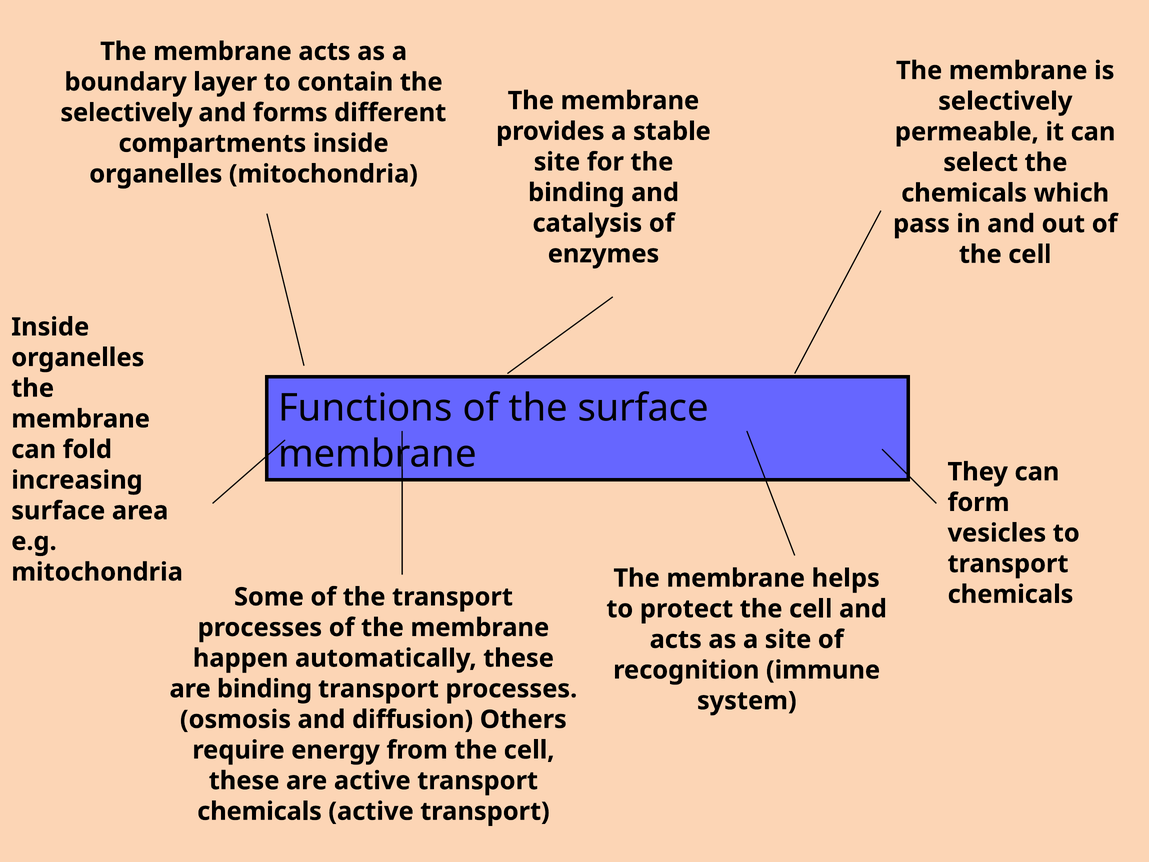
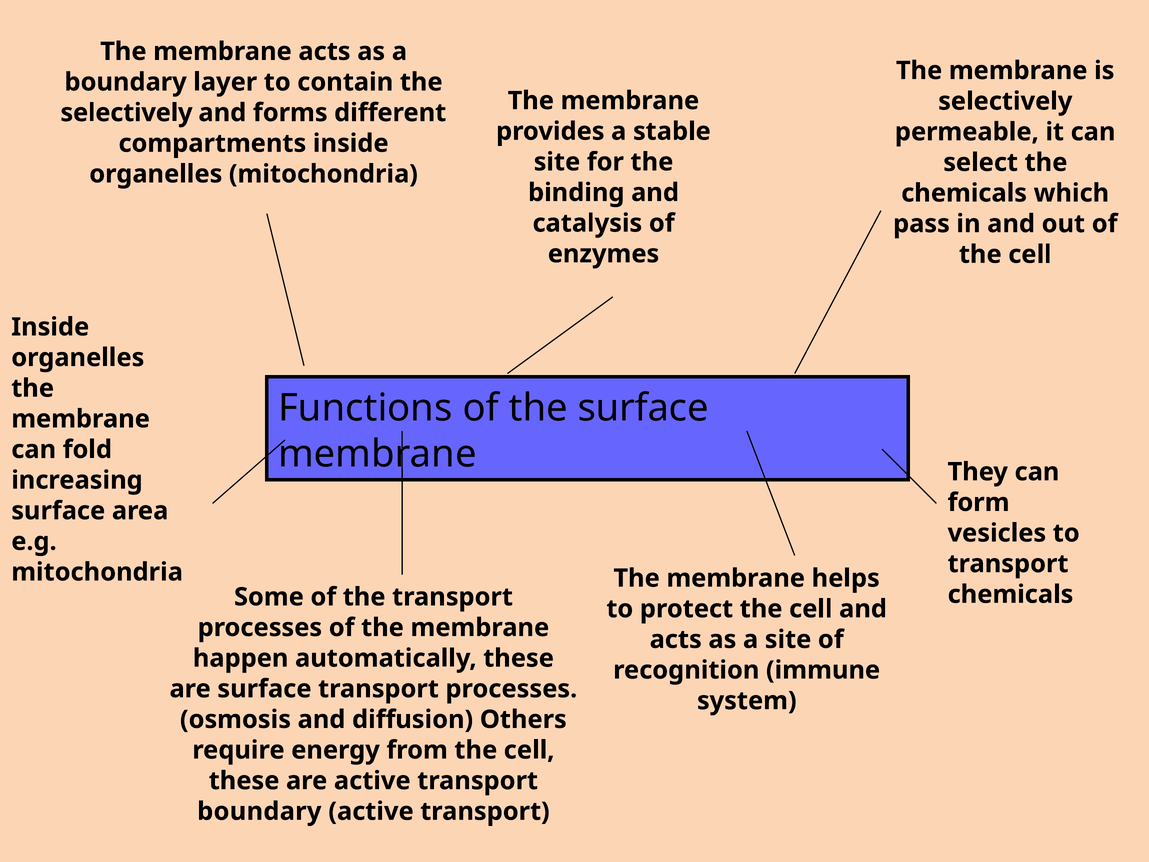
are binding: binding -> surface
chemicals at (260, 811): chemicals -> boundary
